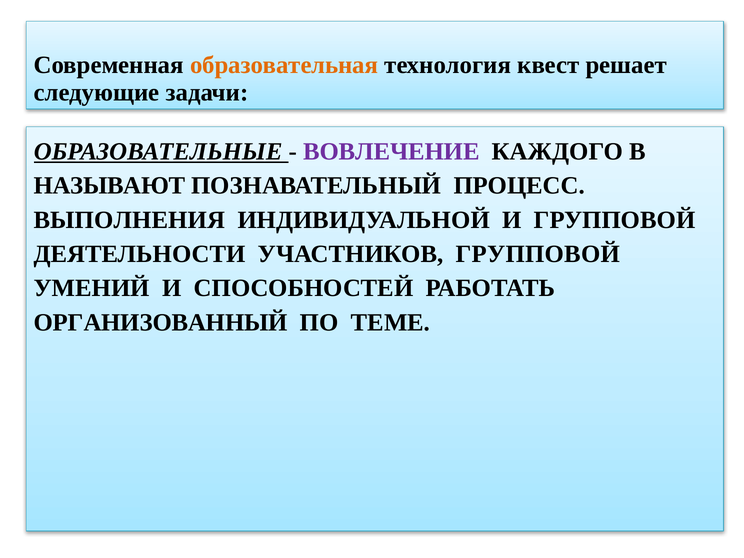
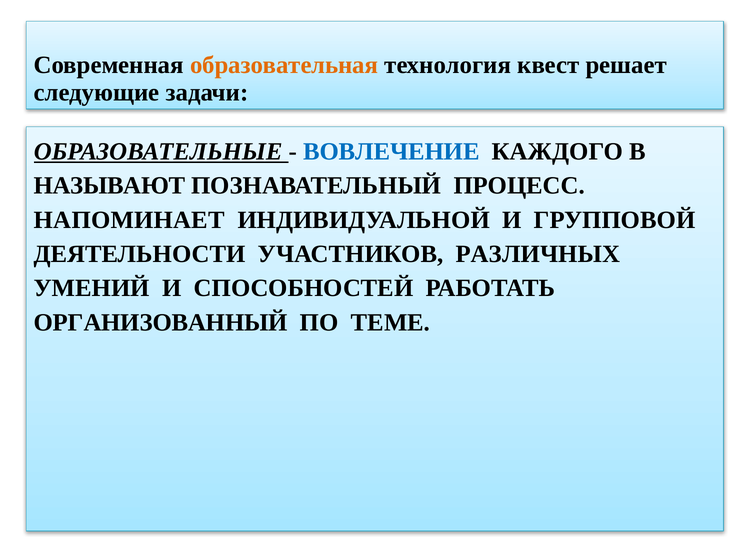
ВОВЛЕЧЕНИЕ colour: purple -> blue
ВЫПОЛНЕНИЯ: ВЫПОЛНЕНИЯ -> НАПОМИНАЕТ
УЧАСТНИКОВ ГРУППОВОЙ: ГРУППОВОЙ -> РАЗЛИЧНЫХ
